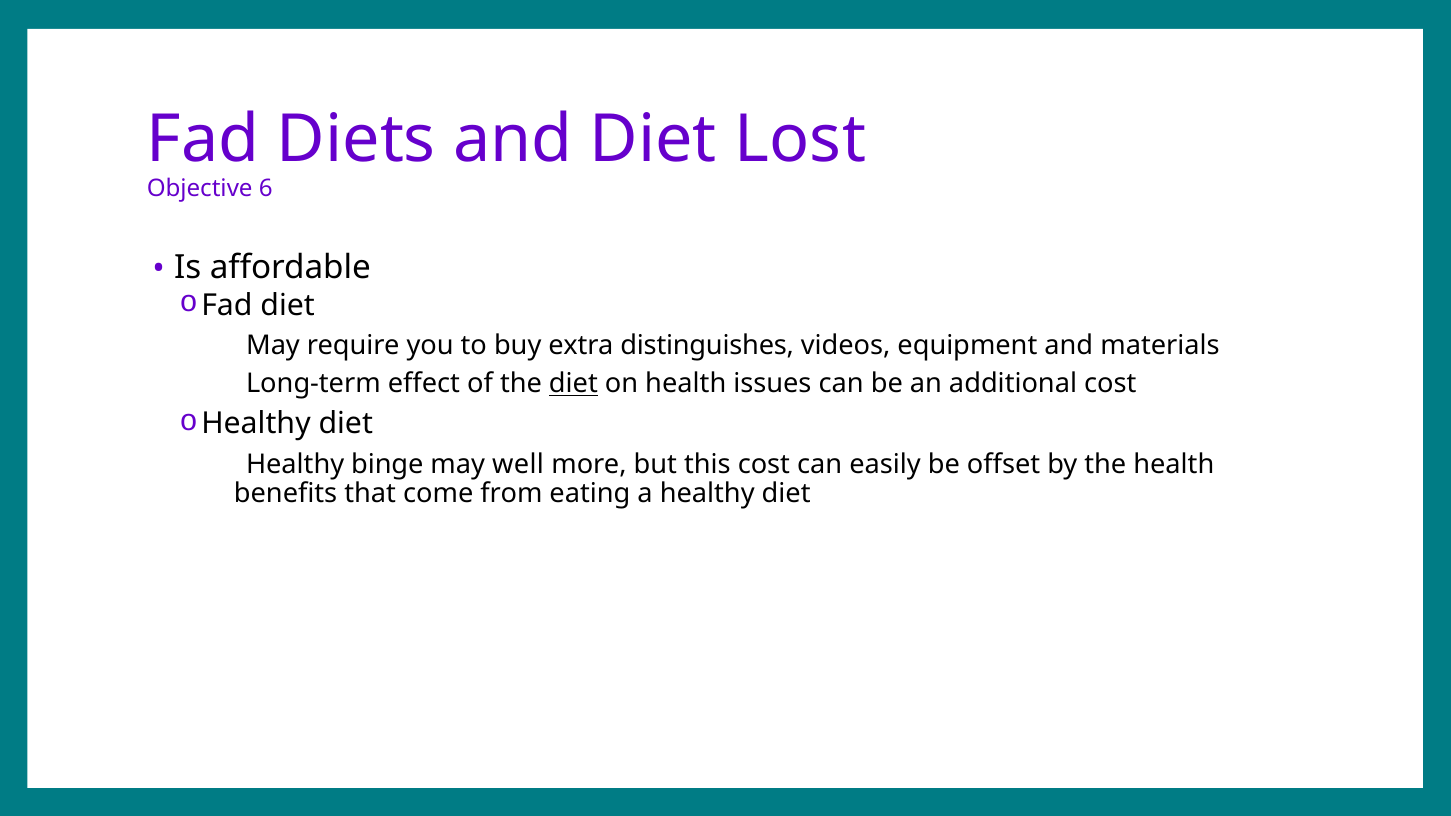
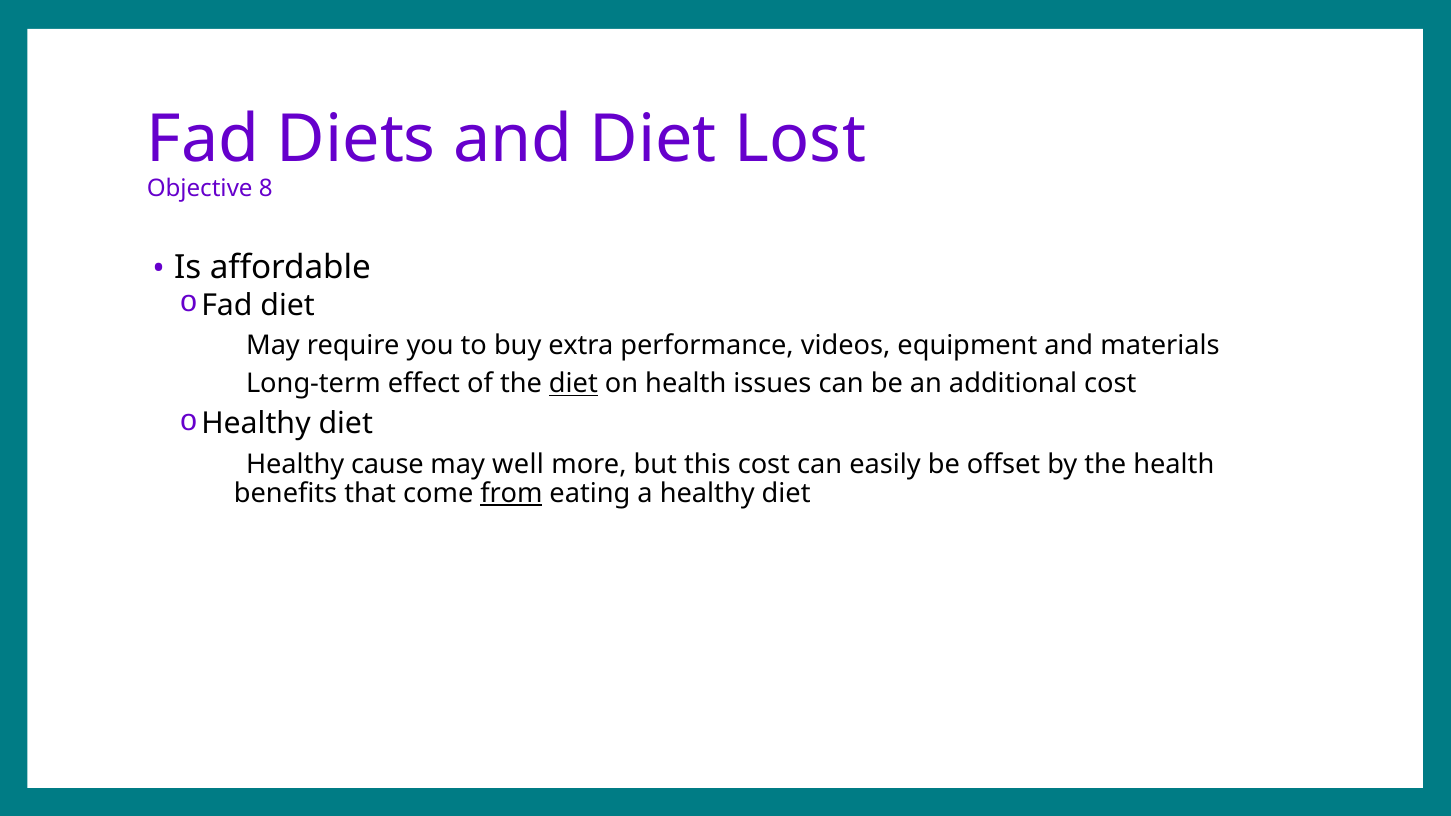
6: 6 -> 8
distinguishes: distinguishes -> performance
binge: binge -> cause
from underline: none -> present
